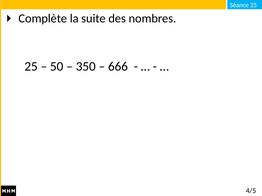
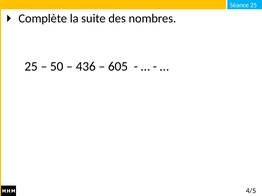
350: 350 -> 436
666: 666 -> 605
